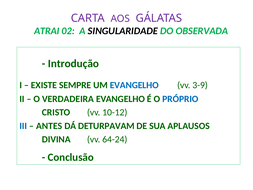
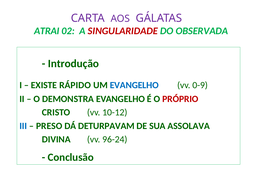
SINGULARIDADE colour: black -> red
SEMPRE: SEMPRE -> RÁPIDO
3-9: 3-9 -> 0-9
VERDADEIRA: VERDADEIRA -> DEMONSTRA
PRÓPRIO colour: blue -> red
ANTES: ANTES -> PRESO
APLAUSOS: APLAUSOS -> ASSOLAVA
64-24: 64-24 -> 96-24
